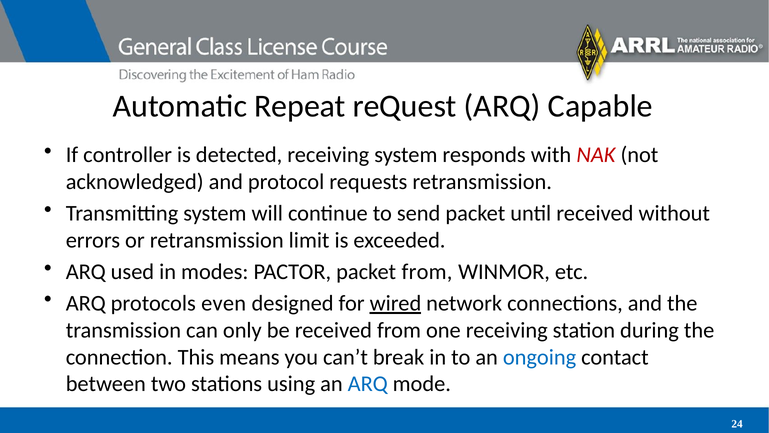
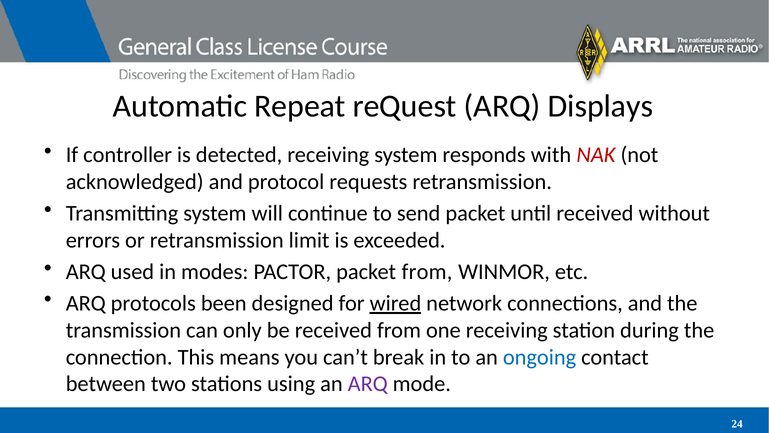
Capable: Capable -> Displays
even: even -> been
ARQ at (368, 384) colour: blue -> purple
